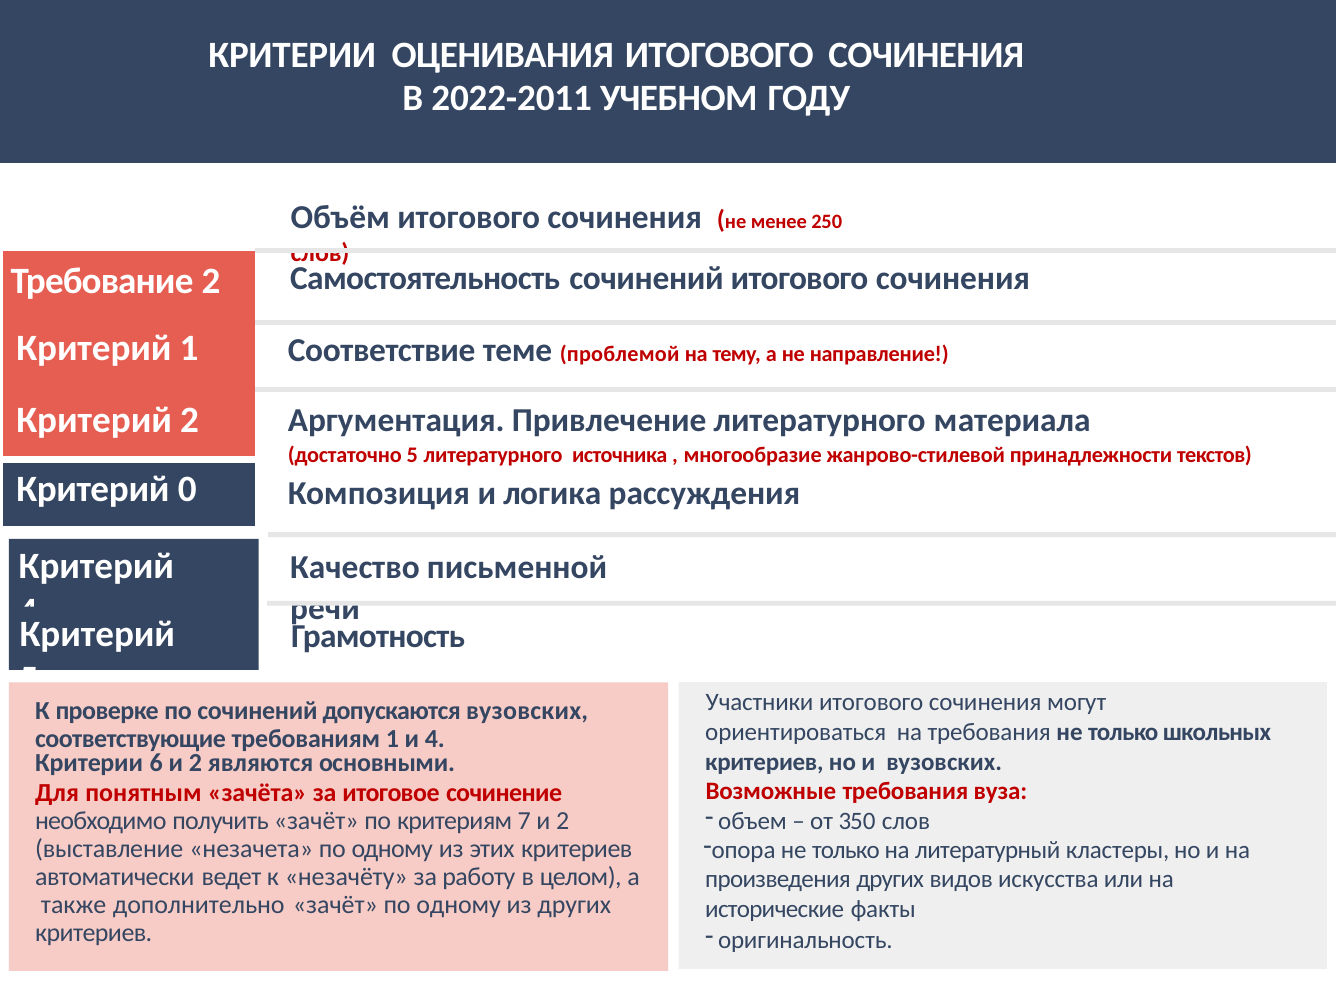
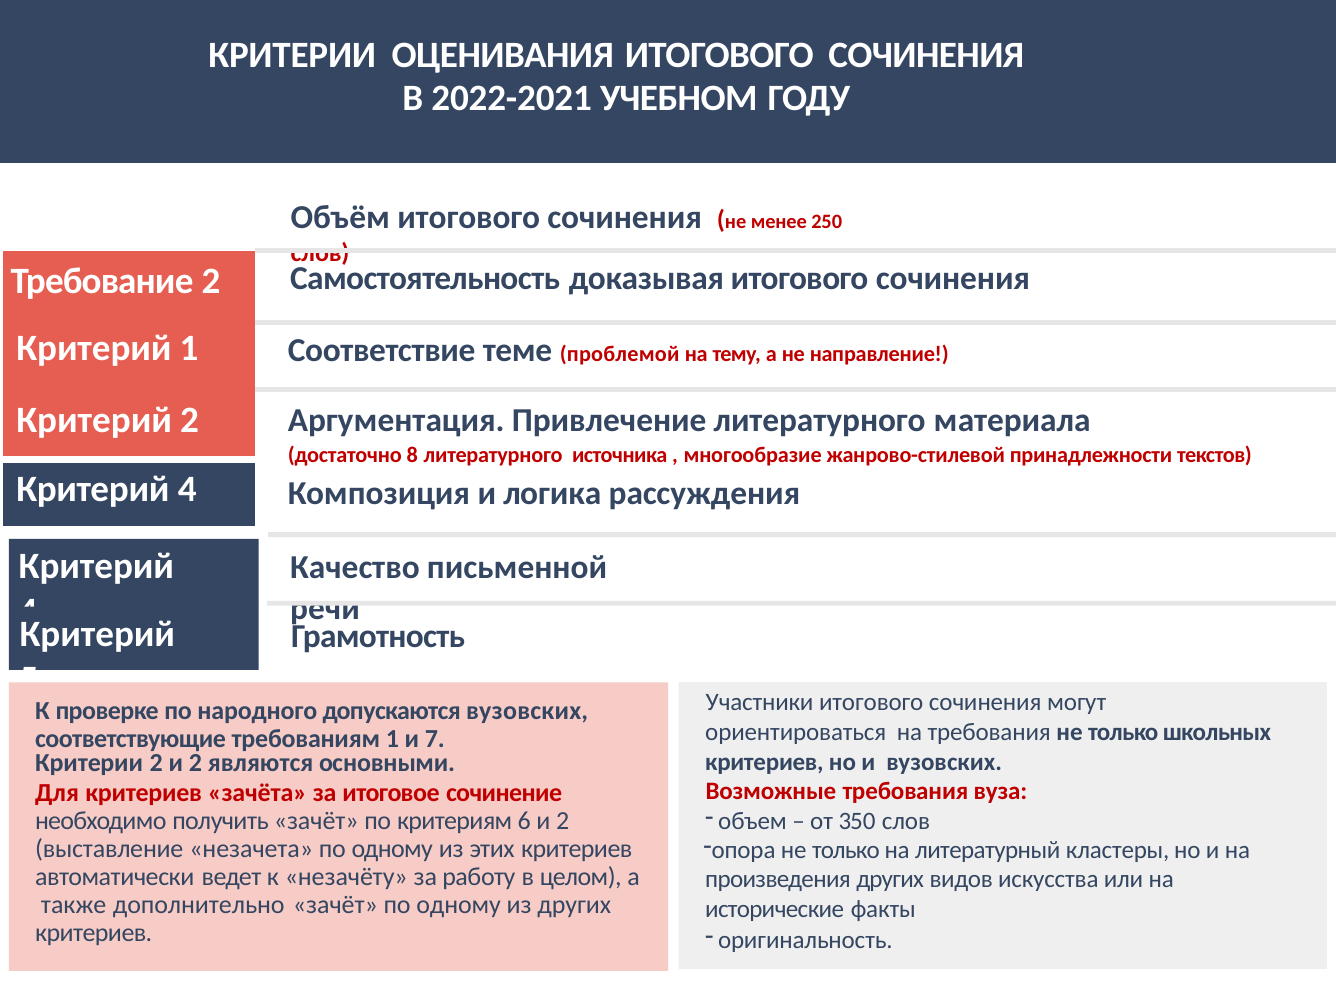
2022-2011: 2022-2011 -> 2022-2021
Самостоятельность сочинений: сочинений -> доказывая
достаточно 5: 5 -> 8
0 at (187, 489): 0 -> 4
по сочинений: сочинений -> народного
и 4: 4 -> 7
Критерии 6: 6 -> 2
Для понятным: понятным -> критериев
7: 7 -> 6
